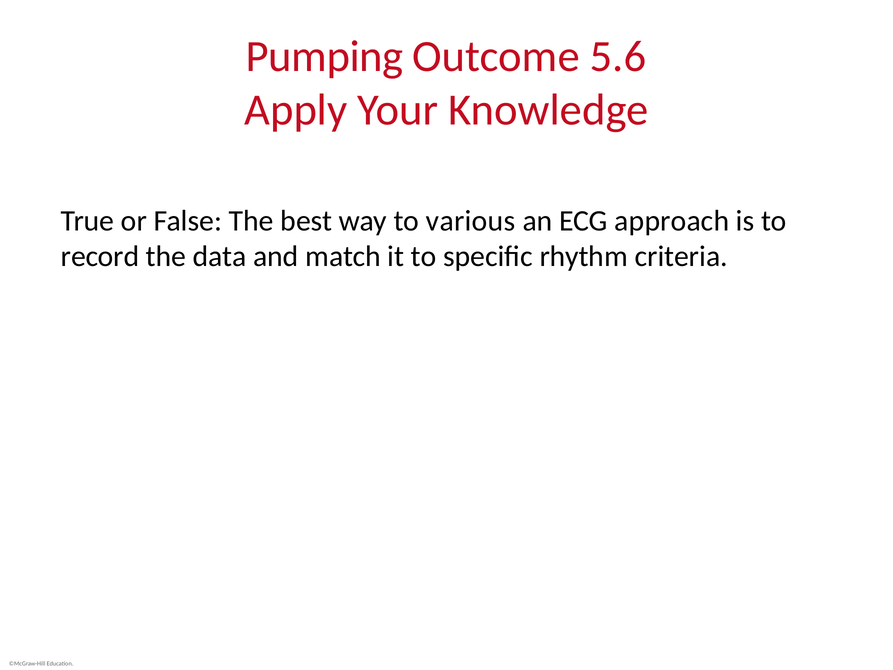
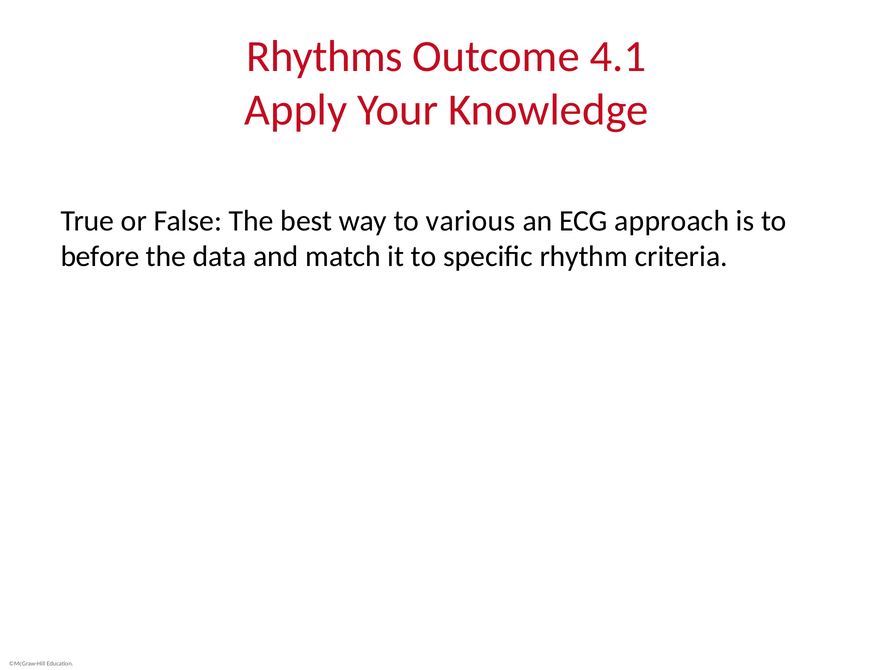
Pumping: Pumping -> Rhythms
5.6: 5.6 -> 4.1
record: record -> before
